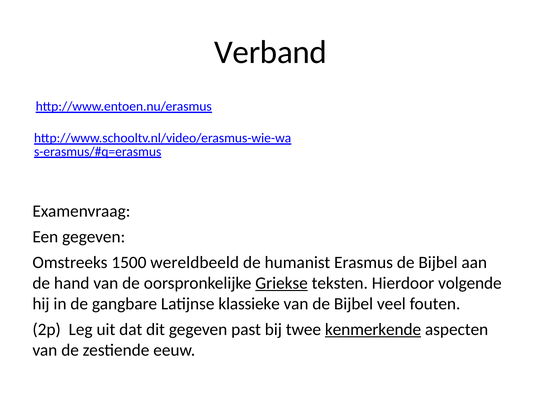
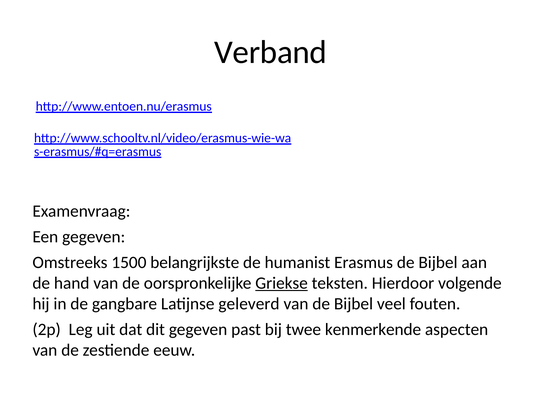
wereldbeeld: wereldbeeld -> belangrijkste
klassieke: klassieke -> geleverd
kenmerkende underline: present -> none
